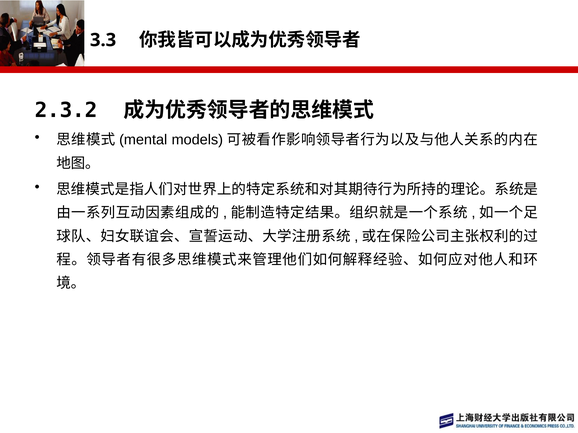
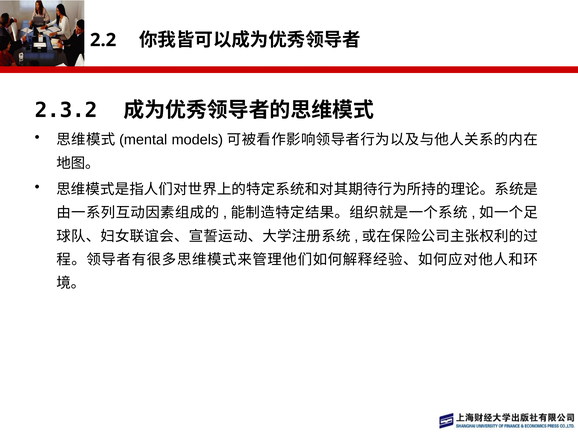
3.3: 3.3 -> 2.2
